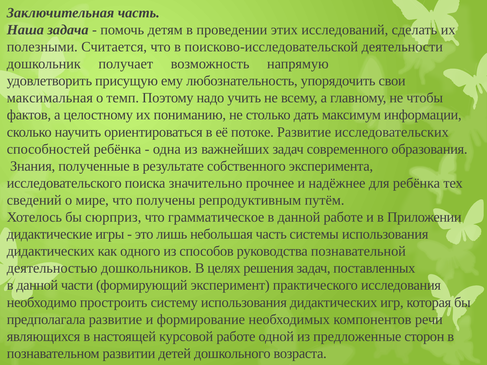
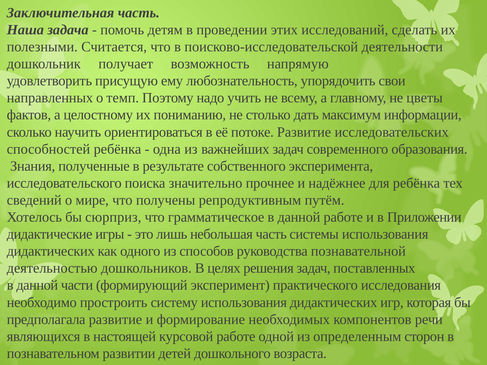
максимальная: максимальная -> направленных
чтобы: чтобы -> цветы
предложенные: предложенные -> определенным
